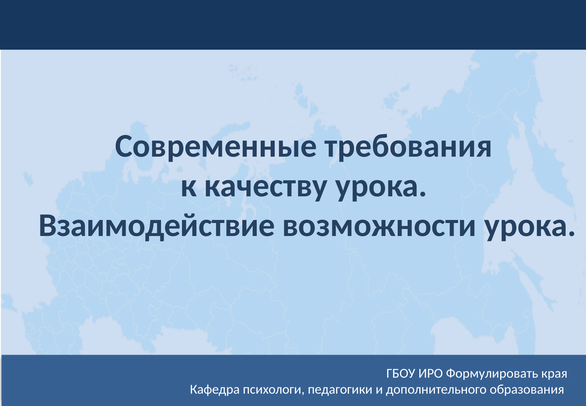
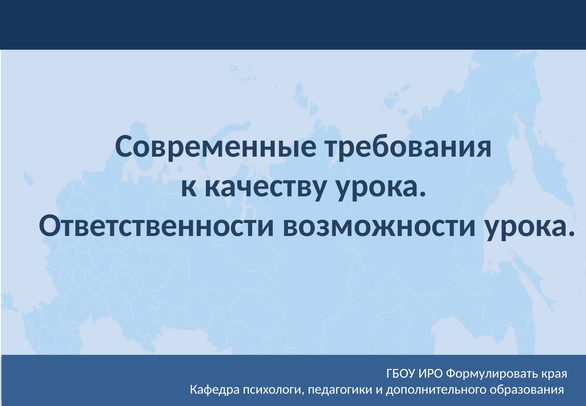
Взаимодействие: Взаимодействие -> Ответственности
